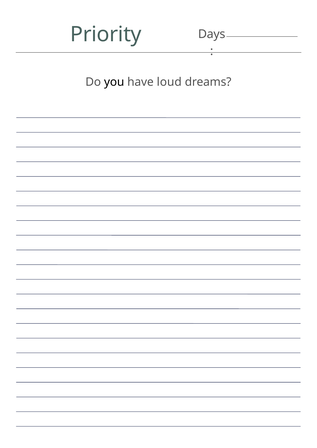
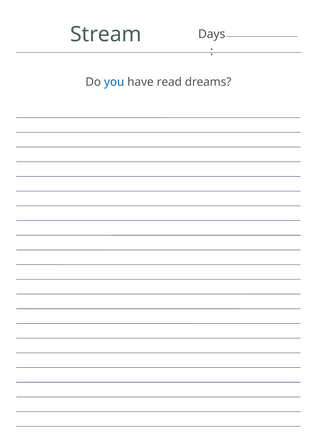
Priority: Priority -> Stream
you colour: black -> blue
loud: loud -> read
